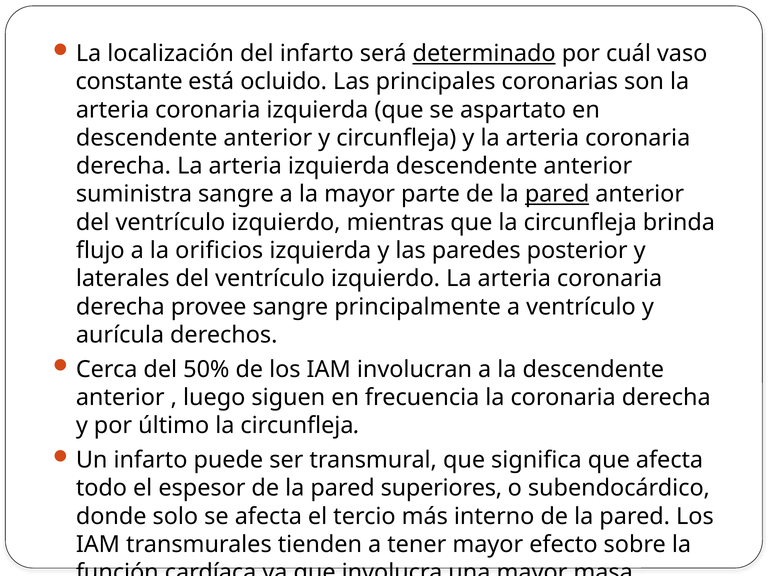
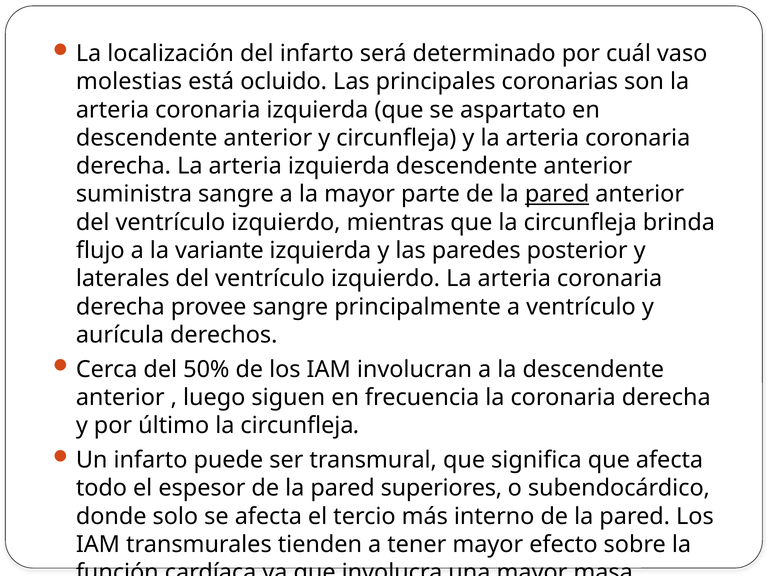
determinado underline: present -> none
constante: constante -> molestias
orificios: orificios -> variante
